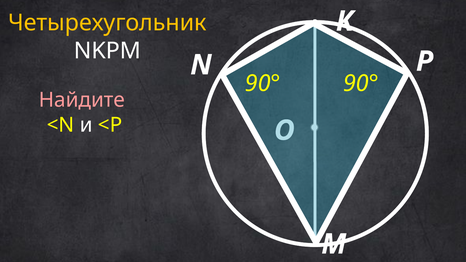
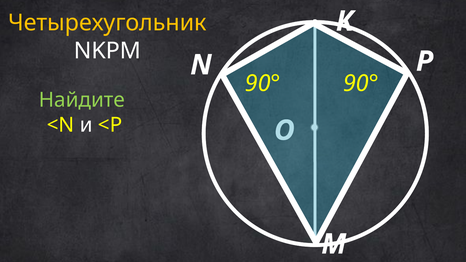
Найдите colour: pink -> light green
